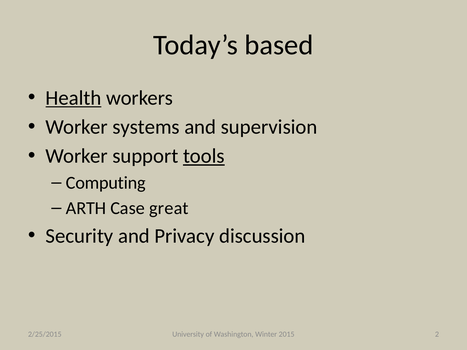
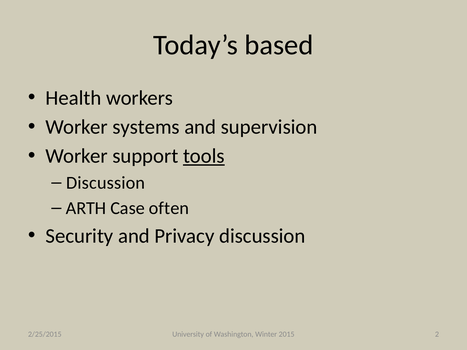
Health underline: present -> none
Computing at (106, 183): Computing -> Discussion
great: great -> often
